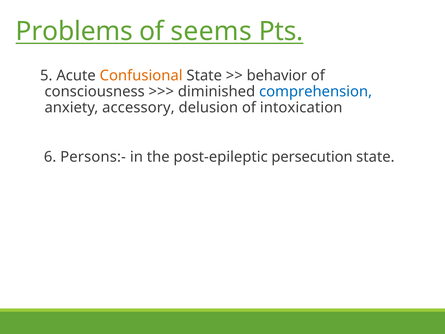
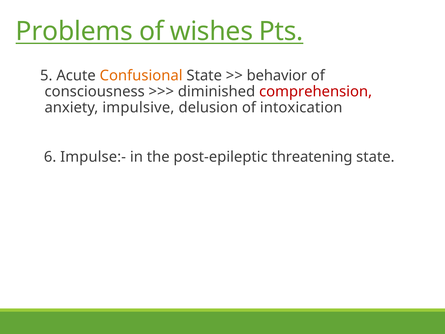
seems: seems -> wishes
comprehension colour: blue -> red
accessory: accessory -> impulsive
Persons:-: Persons:- -> Impulse:-
persecution: persecution -> threatening
